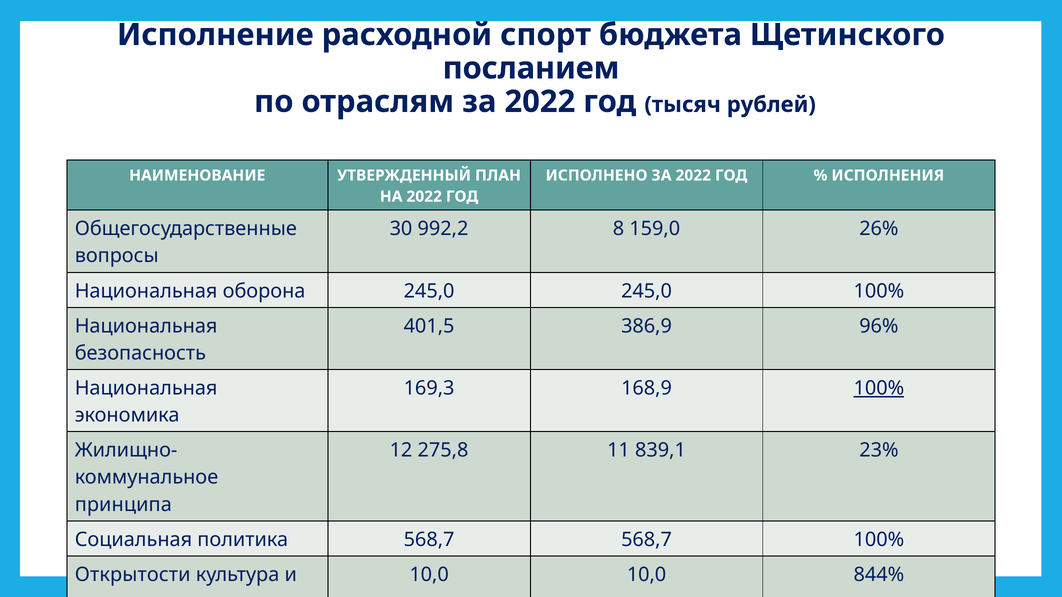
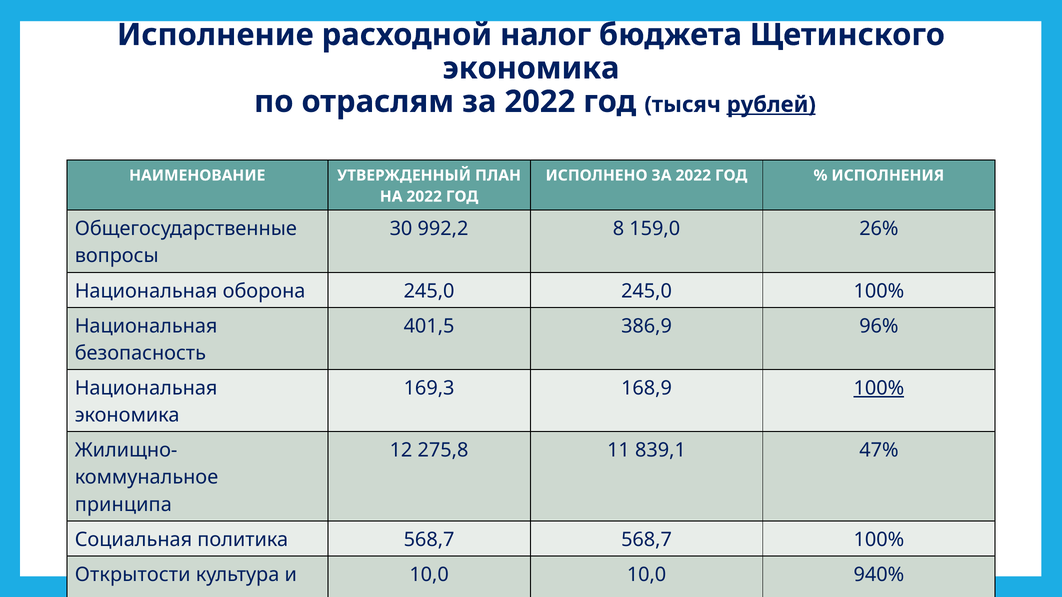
расходной спорт: спорт -> налог
посланием at (531, 68): посланием -> экономика
рублей underline: none -> present
23%: 23% -> 47%
844%: 844% -> 940%
